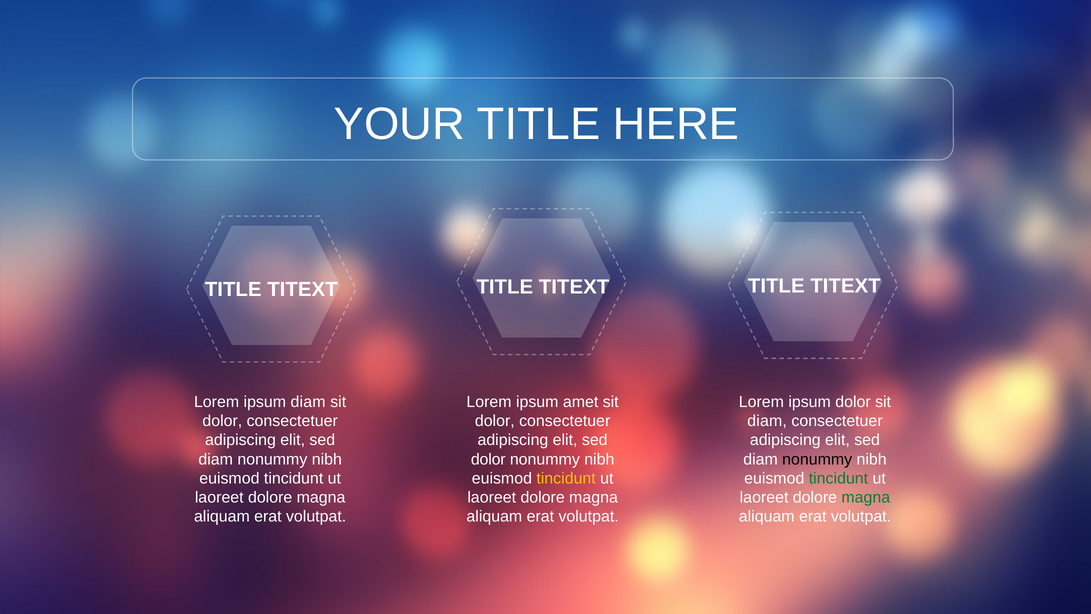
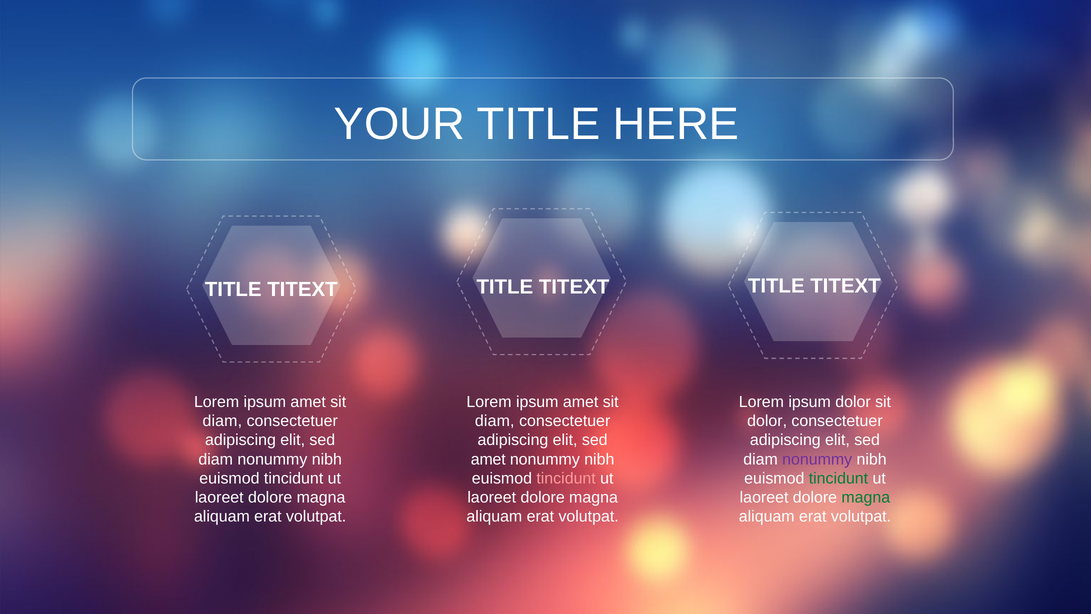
diam at (308, 402): diam -> amet
dolor at (222, 421): dolor -> diam
dolor at (495, 421): dolor -> diam
diam at (767, 421): diam -> dolor
dolor at (488, 459): dolor -> amet
nonummy at (817, 459) colour: black -> purple
tincidunt at (566, 478) colour: yellow -> pink
